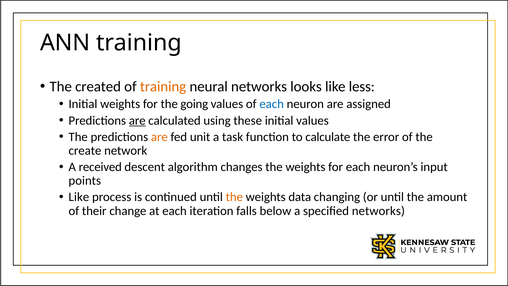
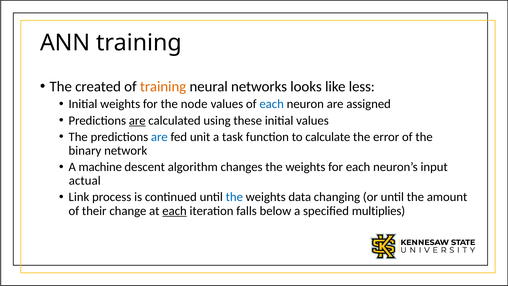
going: going -> node
are at (159, 137) colour: orange -> blue
create: create -> binary
received: received -> machine
points: points -> actual
Like at (79, 197): Like -> Link
the at (234, 197) colour: orange -> blue
each at (174, 211) underline: none -> present
specified networks: networks -> multiplies
